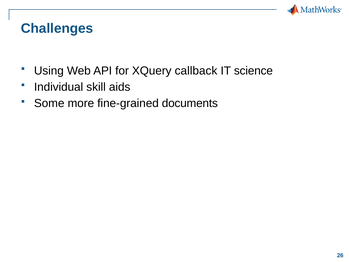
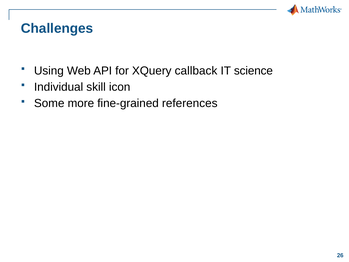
aids: aids -> icon
documents: documents -> references
